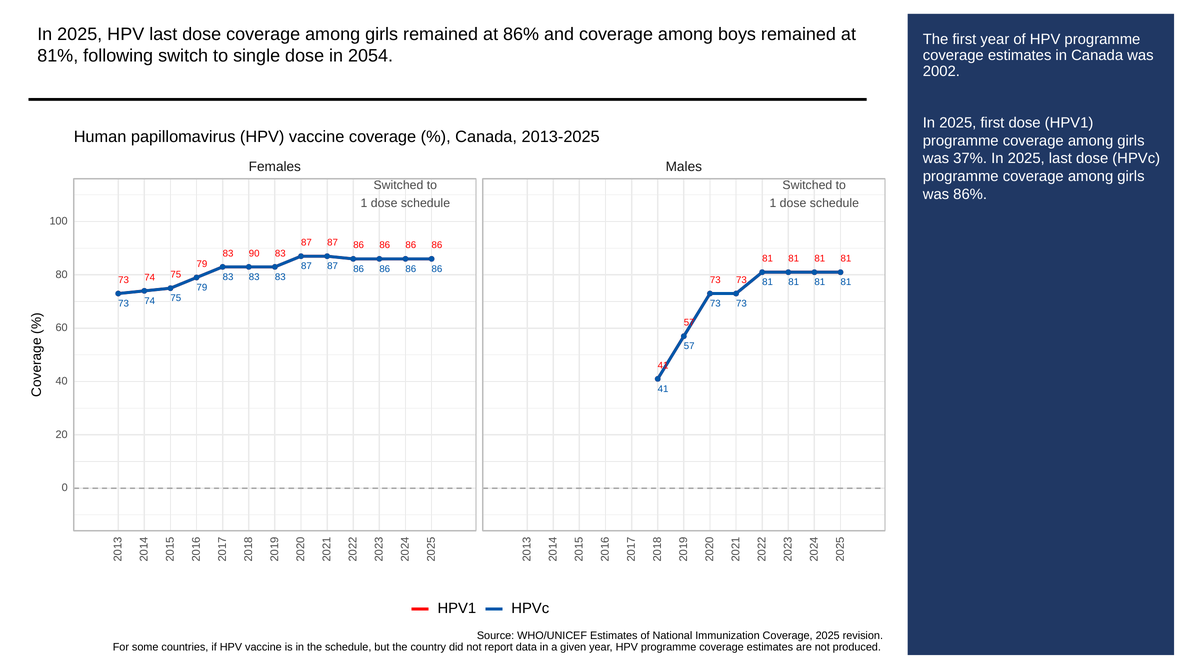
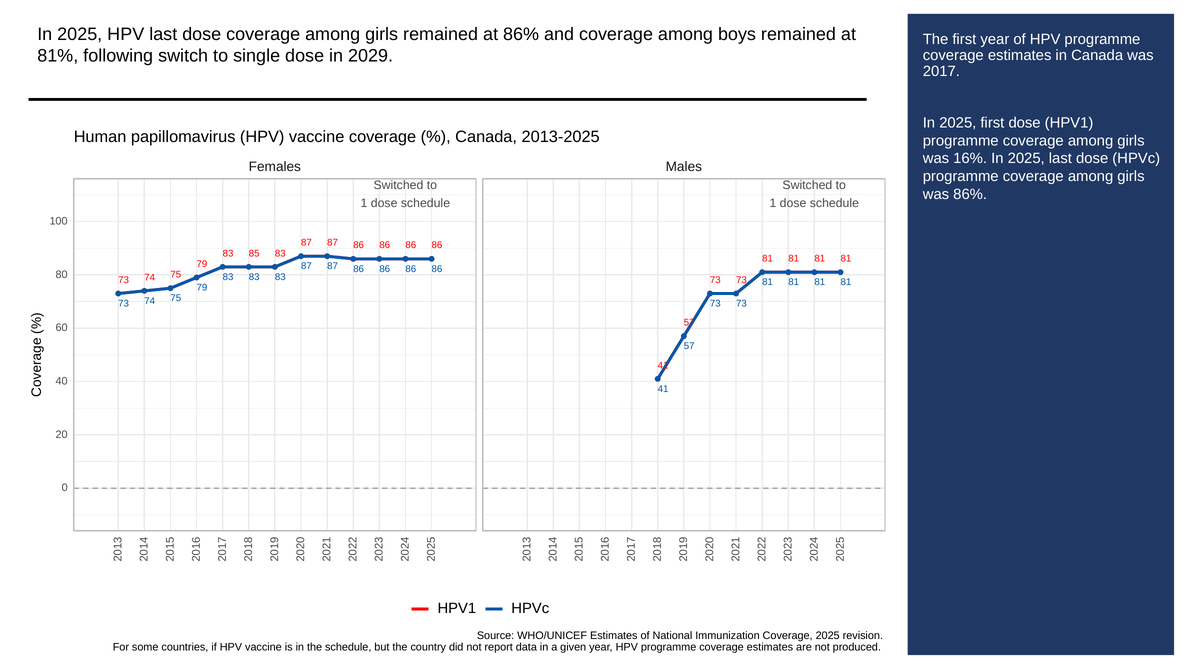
2054: 2054 -> 2029
2002: 2002 -> 2017
37%: 37% -> 16%
90: 90 -> 85
